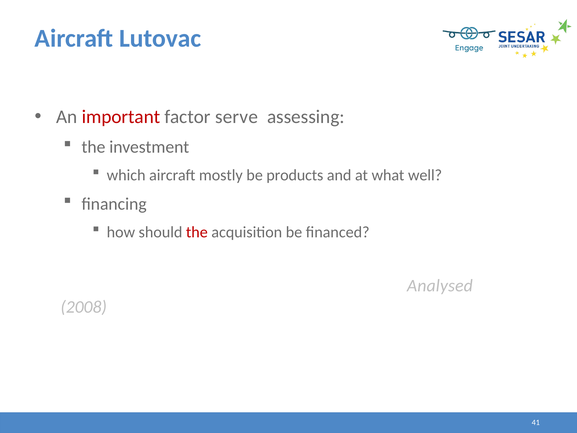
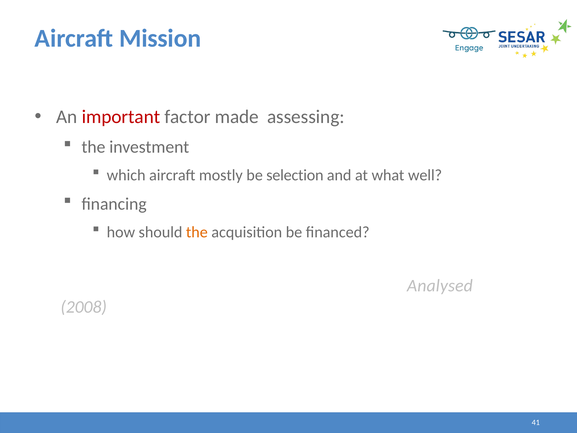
Lutovac: Lutovac -> Mission
serve: serve -> made
products: products -> selection
the at (197, 232) colour: red -> orange
